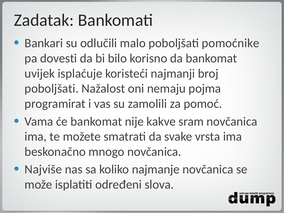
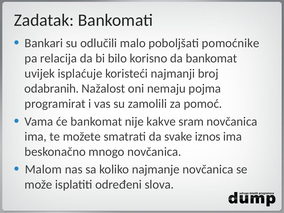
dovesti: dovesti -> relacija
poboljšati at (52, 89): poboljšati -> odabranih
vrsta: vrsta -> iznos
Najviše: Najviše -> Malom
